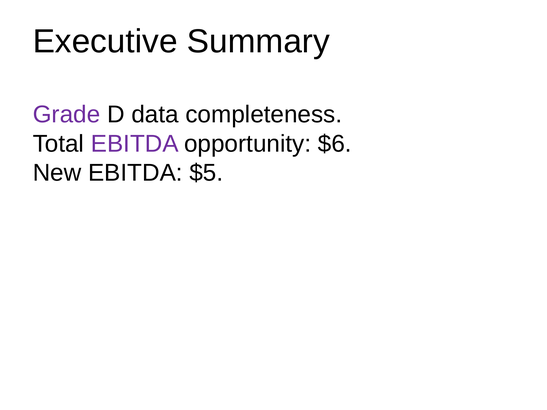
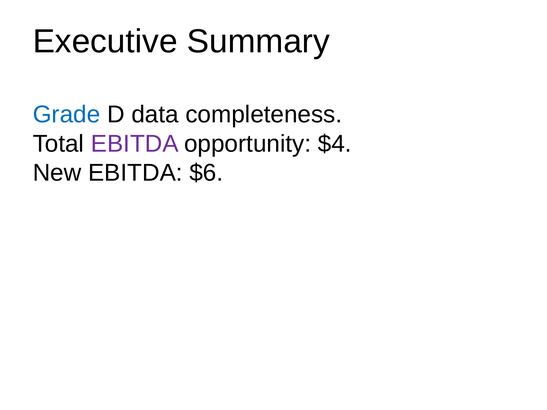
Grade colour: purple -> blue
$6: $6 -> $4
$5: $5 -> $6
